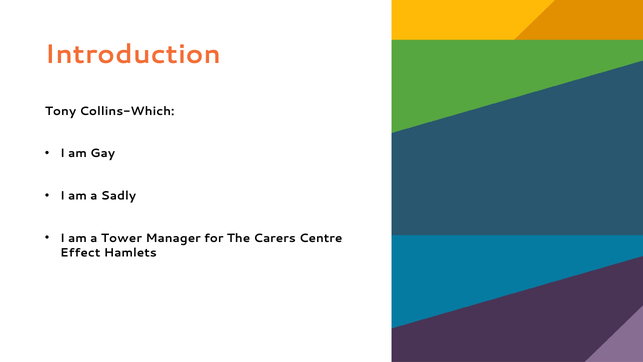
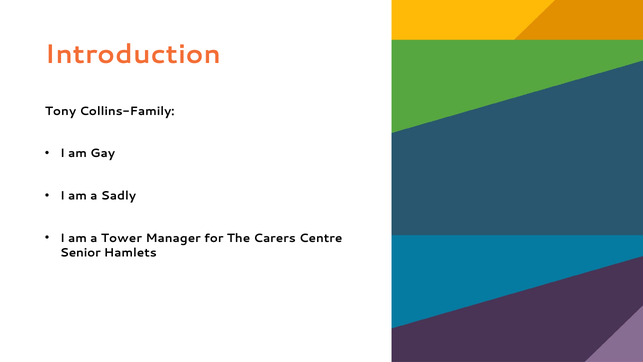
Collins-Which: Collins-Which -> Collins-Family
Effect: Effect -> Senior
